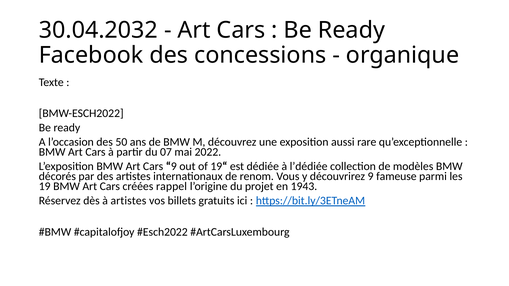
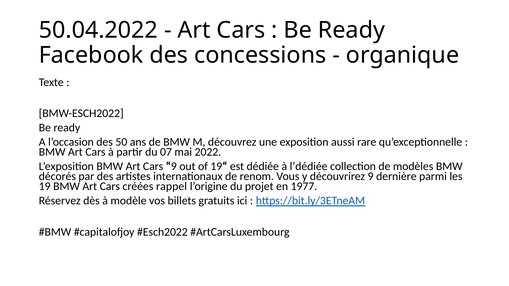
30.04.2032: 30.04.2032 -> 50.04.2022
fameuse: fameuse -> dernière
1943: 1943 -> 1977
à artistes: artistes -> modèle
